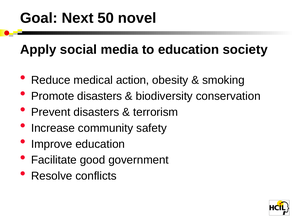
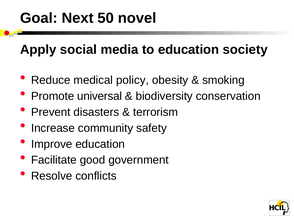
action: action -> policy
Promote disasters: disasters -> universal
